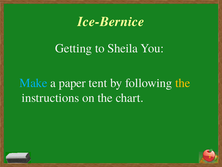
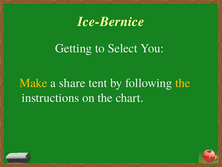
Sheila: Sheila -> Select
Make colour: light blue -> yellow
paper: paper -> share
